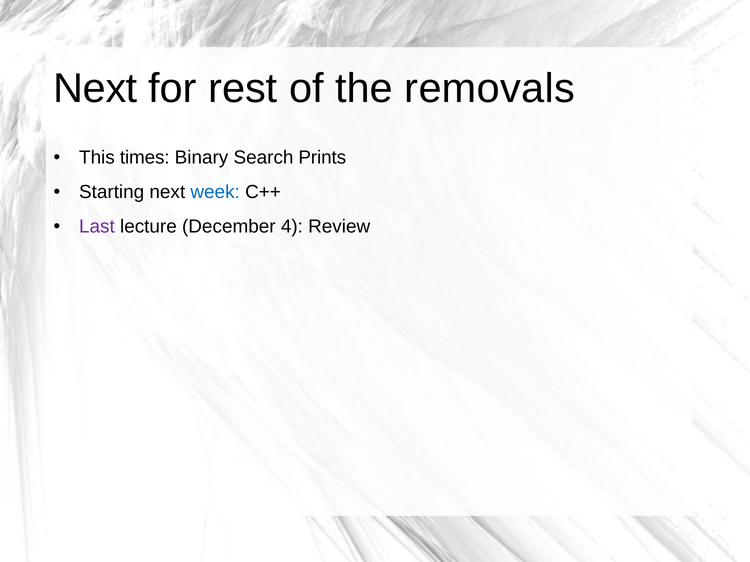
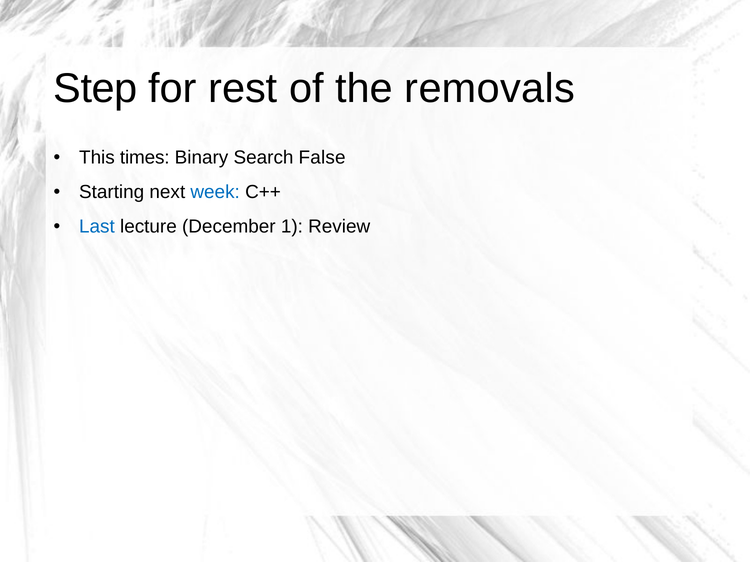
Next at (95, 89): Next -> Step
Prints: Prints -> False
Last colour: purple -> blue
4: 4 -> 1
